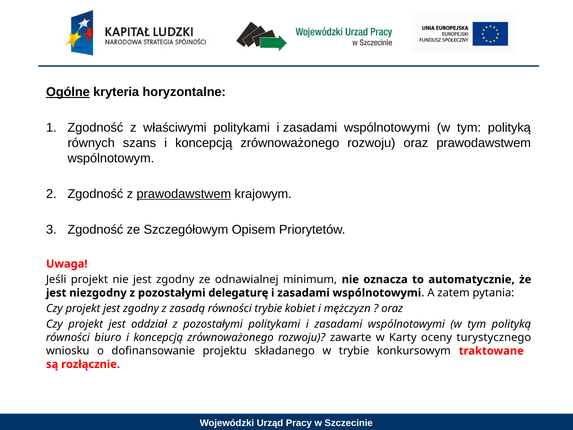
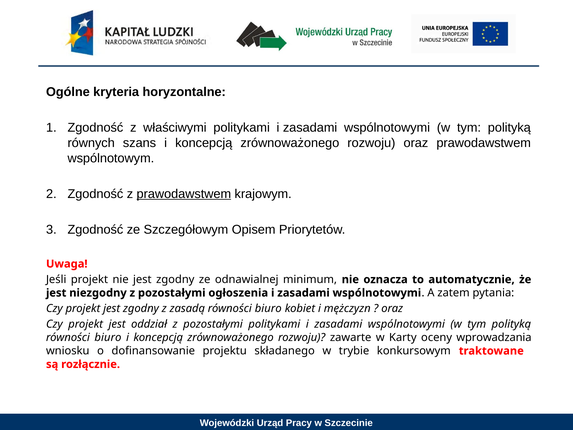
Ogólne underline: present -> none
delegaturę: delegaturę -> ogłoszenia
zasadą równości trybie: trybie -> biuro
turystycznego: turystycznego -> wprowadzania
